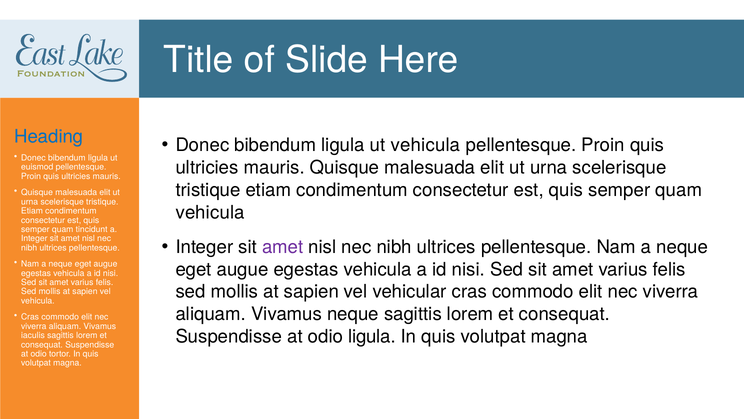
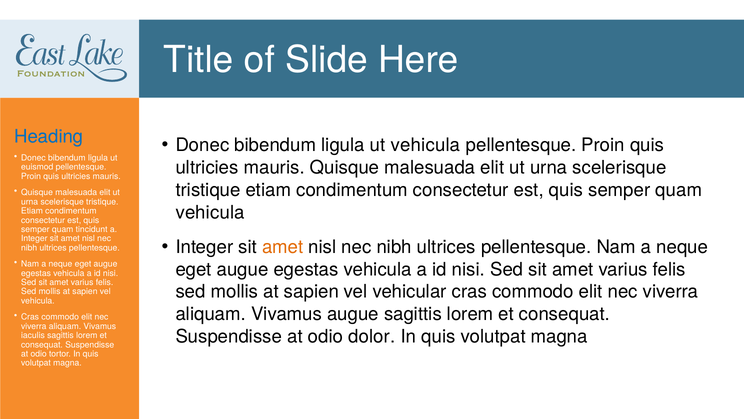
amet at (283, 247) colour: purple -> orange
Vivamus neque: neque -> augue
odio ligula: ligula -> dolor
